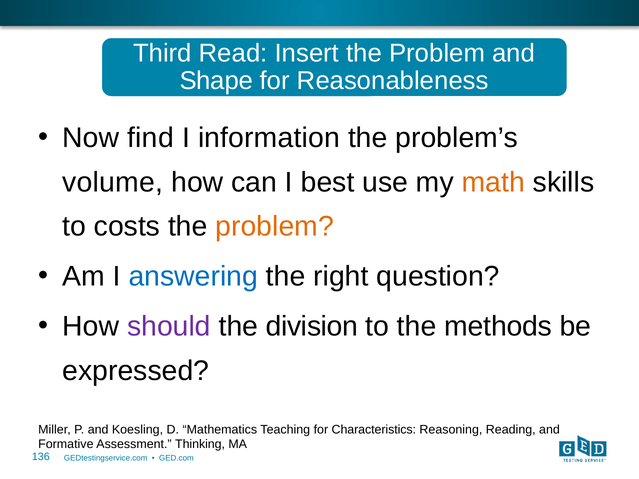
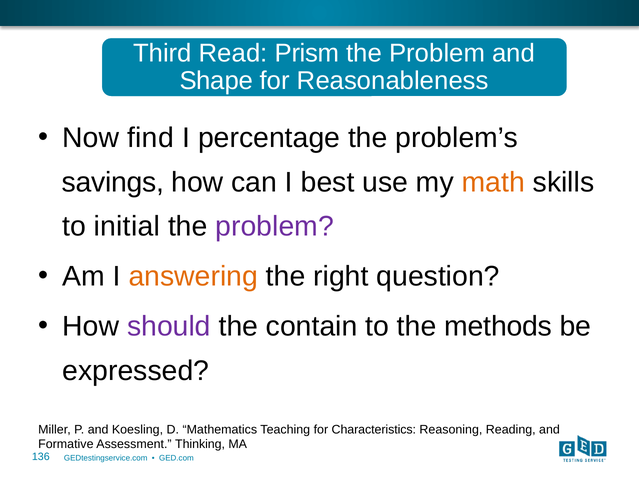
Insert: Insert -> Prism
information: information -> percentage
volume: volume -> savings
costs: costs -> initial
problem at (275, 227) colour: orange -> purple
answering colour: blue -> orange
division: division -> contain
